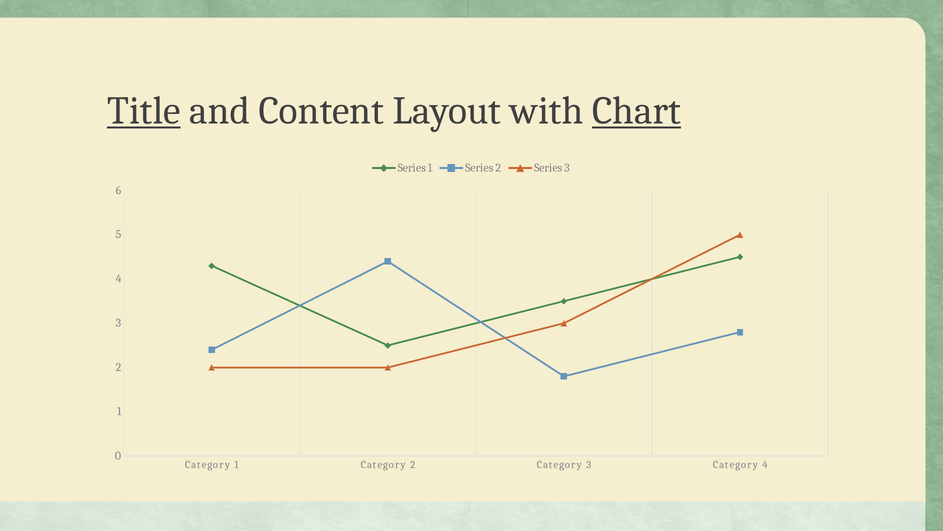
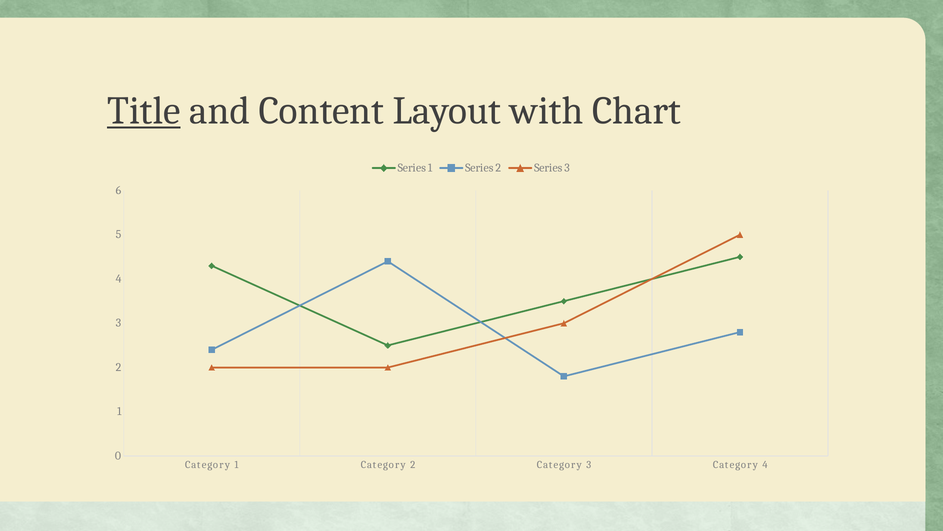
Chart underline: present -> none
